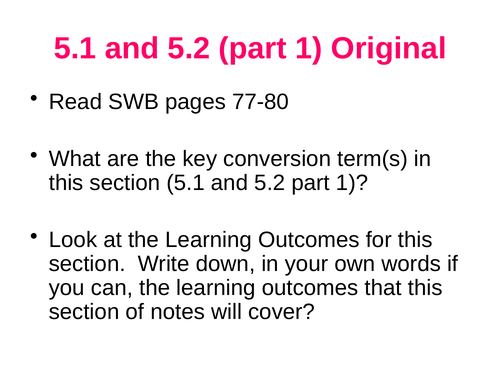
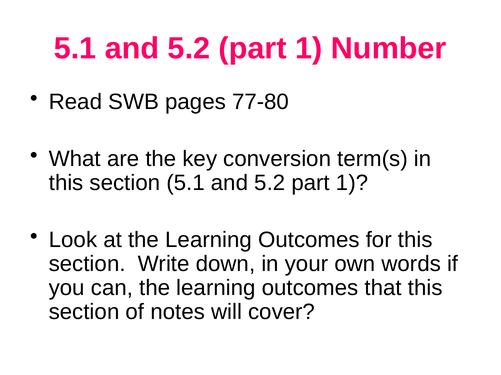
Original: Original -> Number
